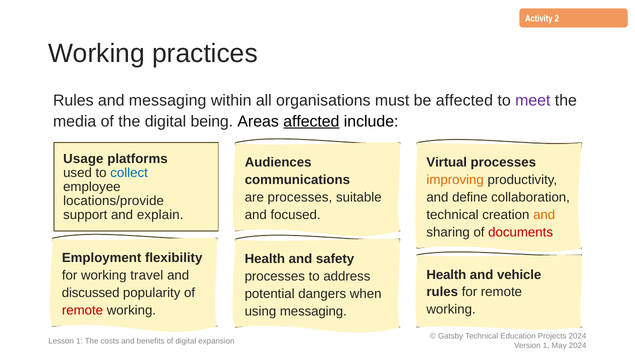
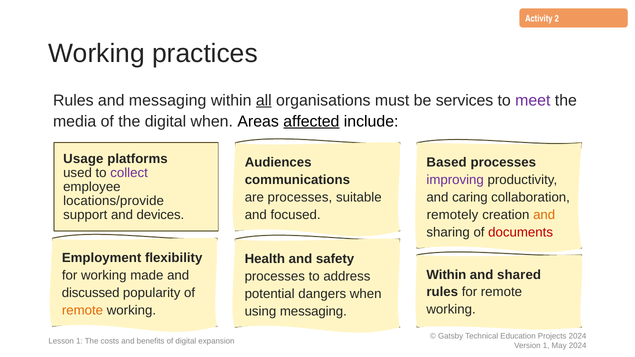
all underline: none -> present
be affected: affected -> services
digital being: being -> when
Virtual: Virtual -> Based
collect colour: blue -> purple
improving colour: orange -> purple
define: define -> caring
technical at (453, 215): technical -> remotely
explain: explain -> devices
Health at (446, 275): Health -> Within
vehicle: vehicle -> shared
travel: travel -> made
remote at (82, 311) colour: red -> orange
